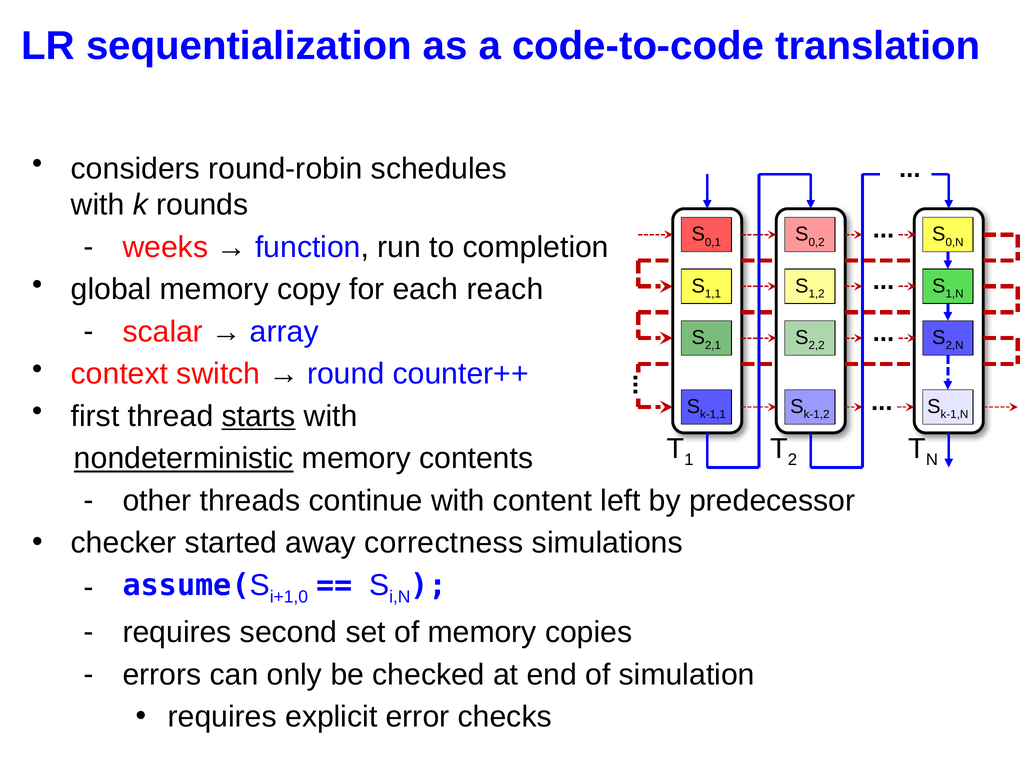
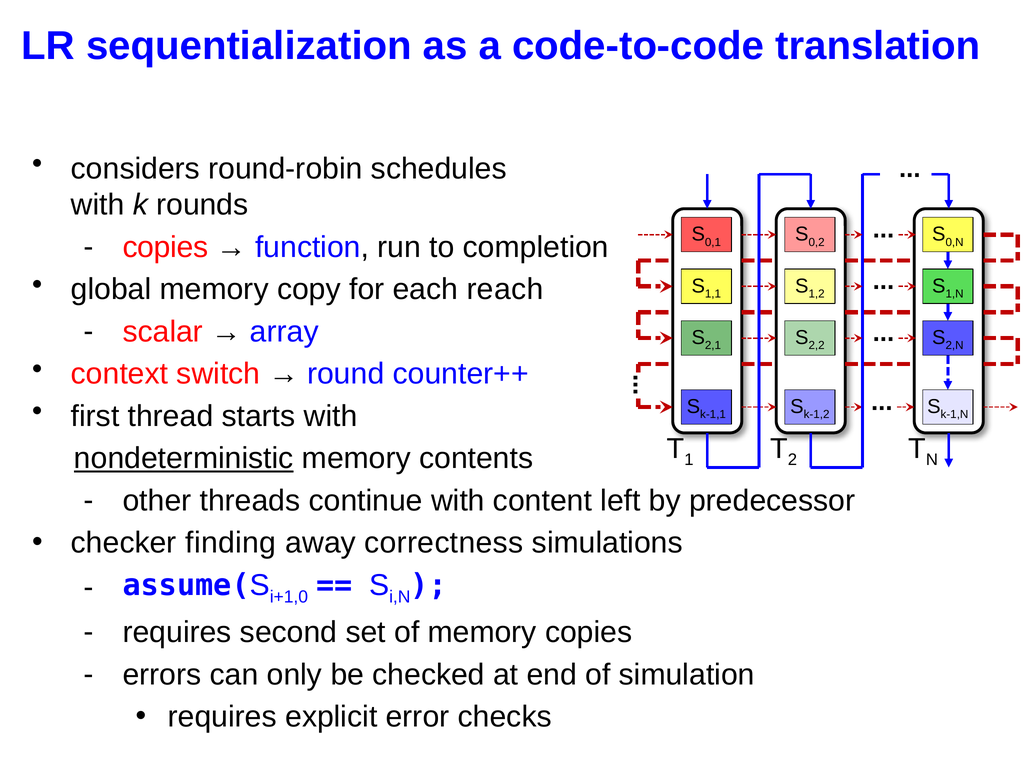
weeks at (165, 247): weeks -> copies
starts underline: present -> none
started: started -> finding
